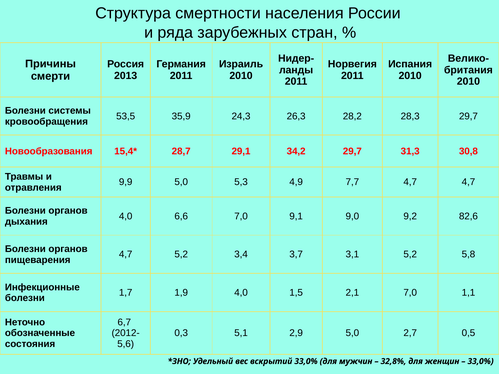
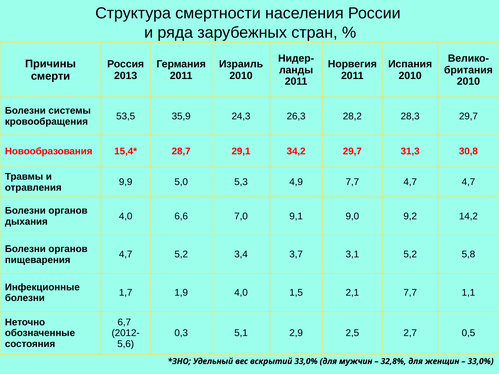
82,6: 82,6 -> 14,2
2,1 7,0: 7,0 -> 7,7
2,9 5,0: 5,0 -> 2,5
